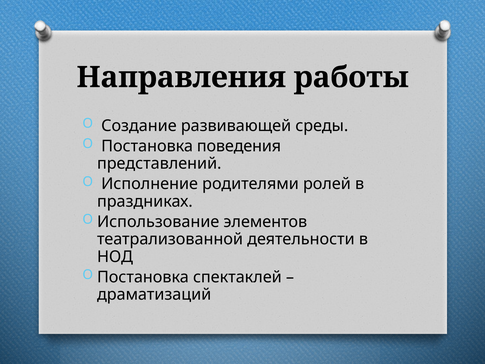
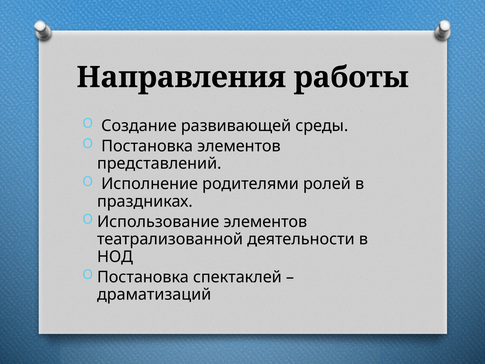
Постановка поведения: поведения -> элементов
